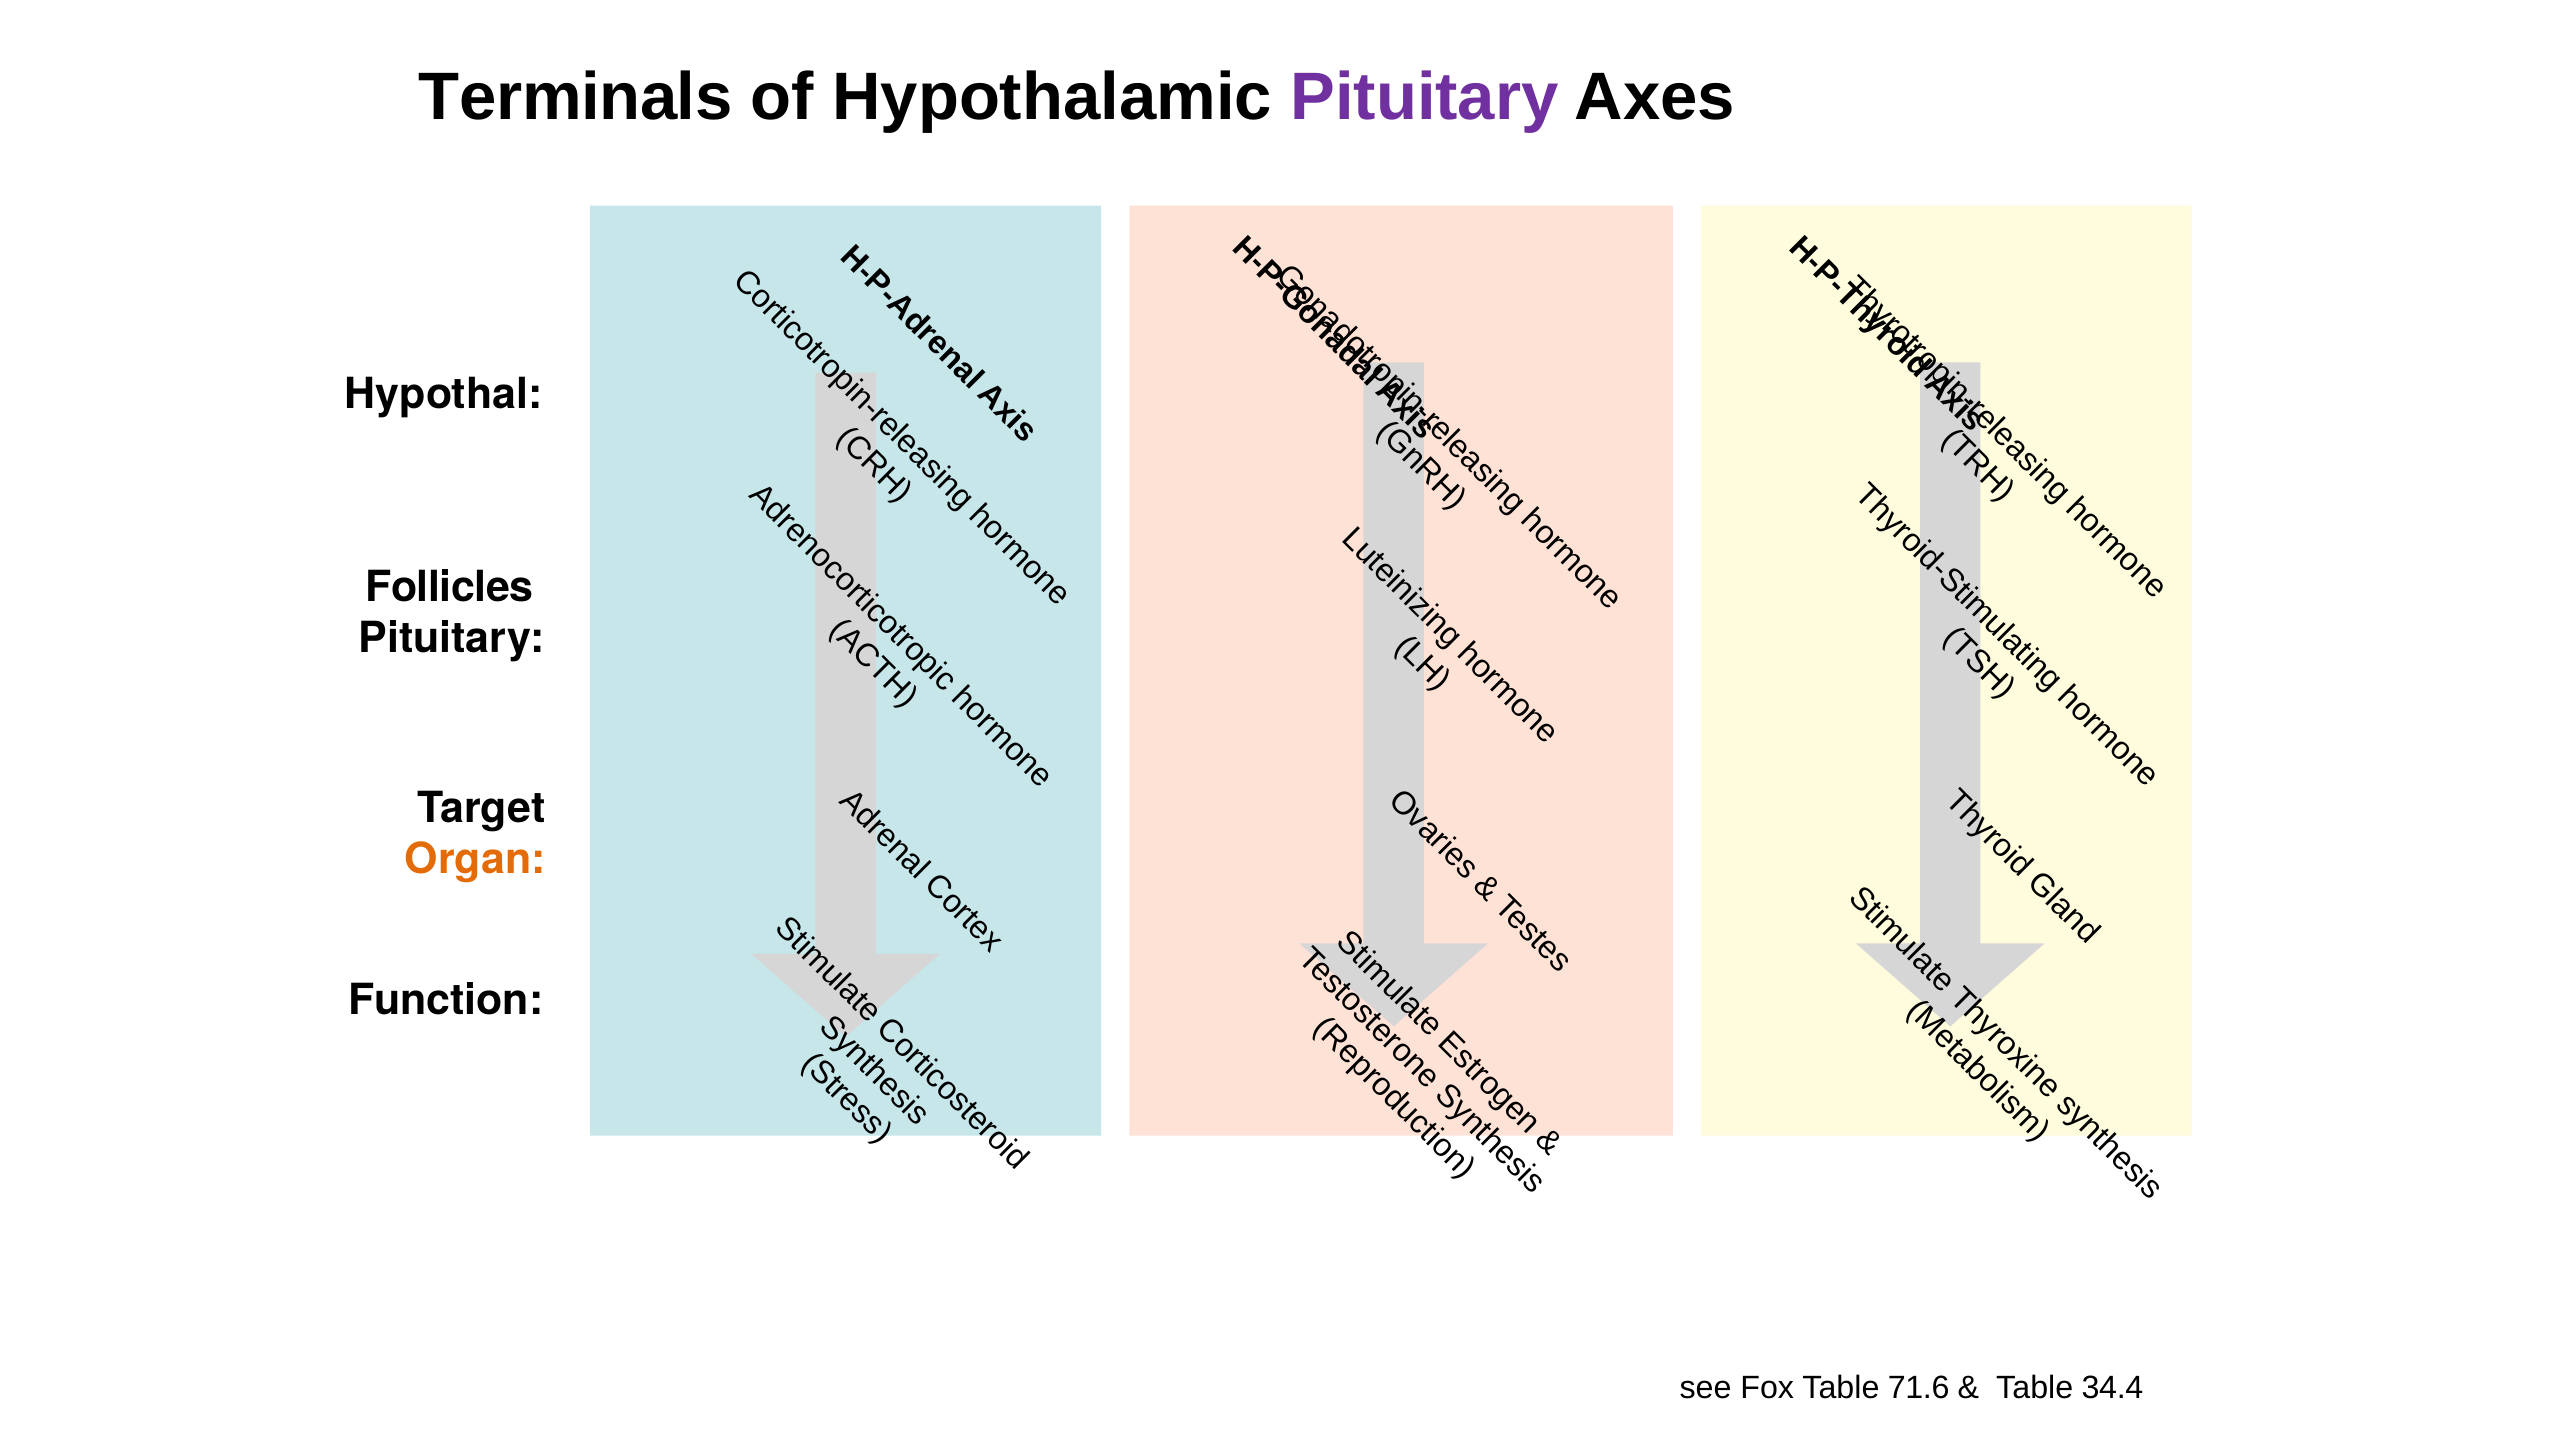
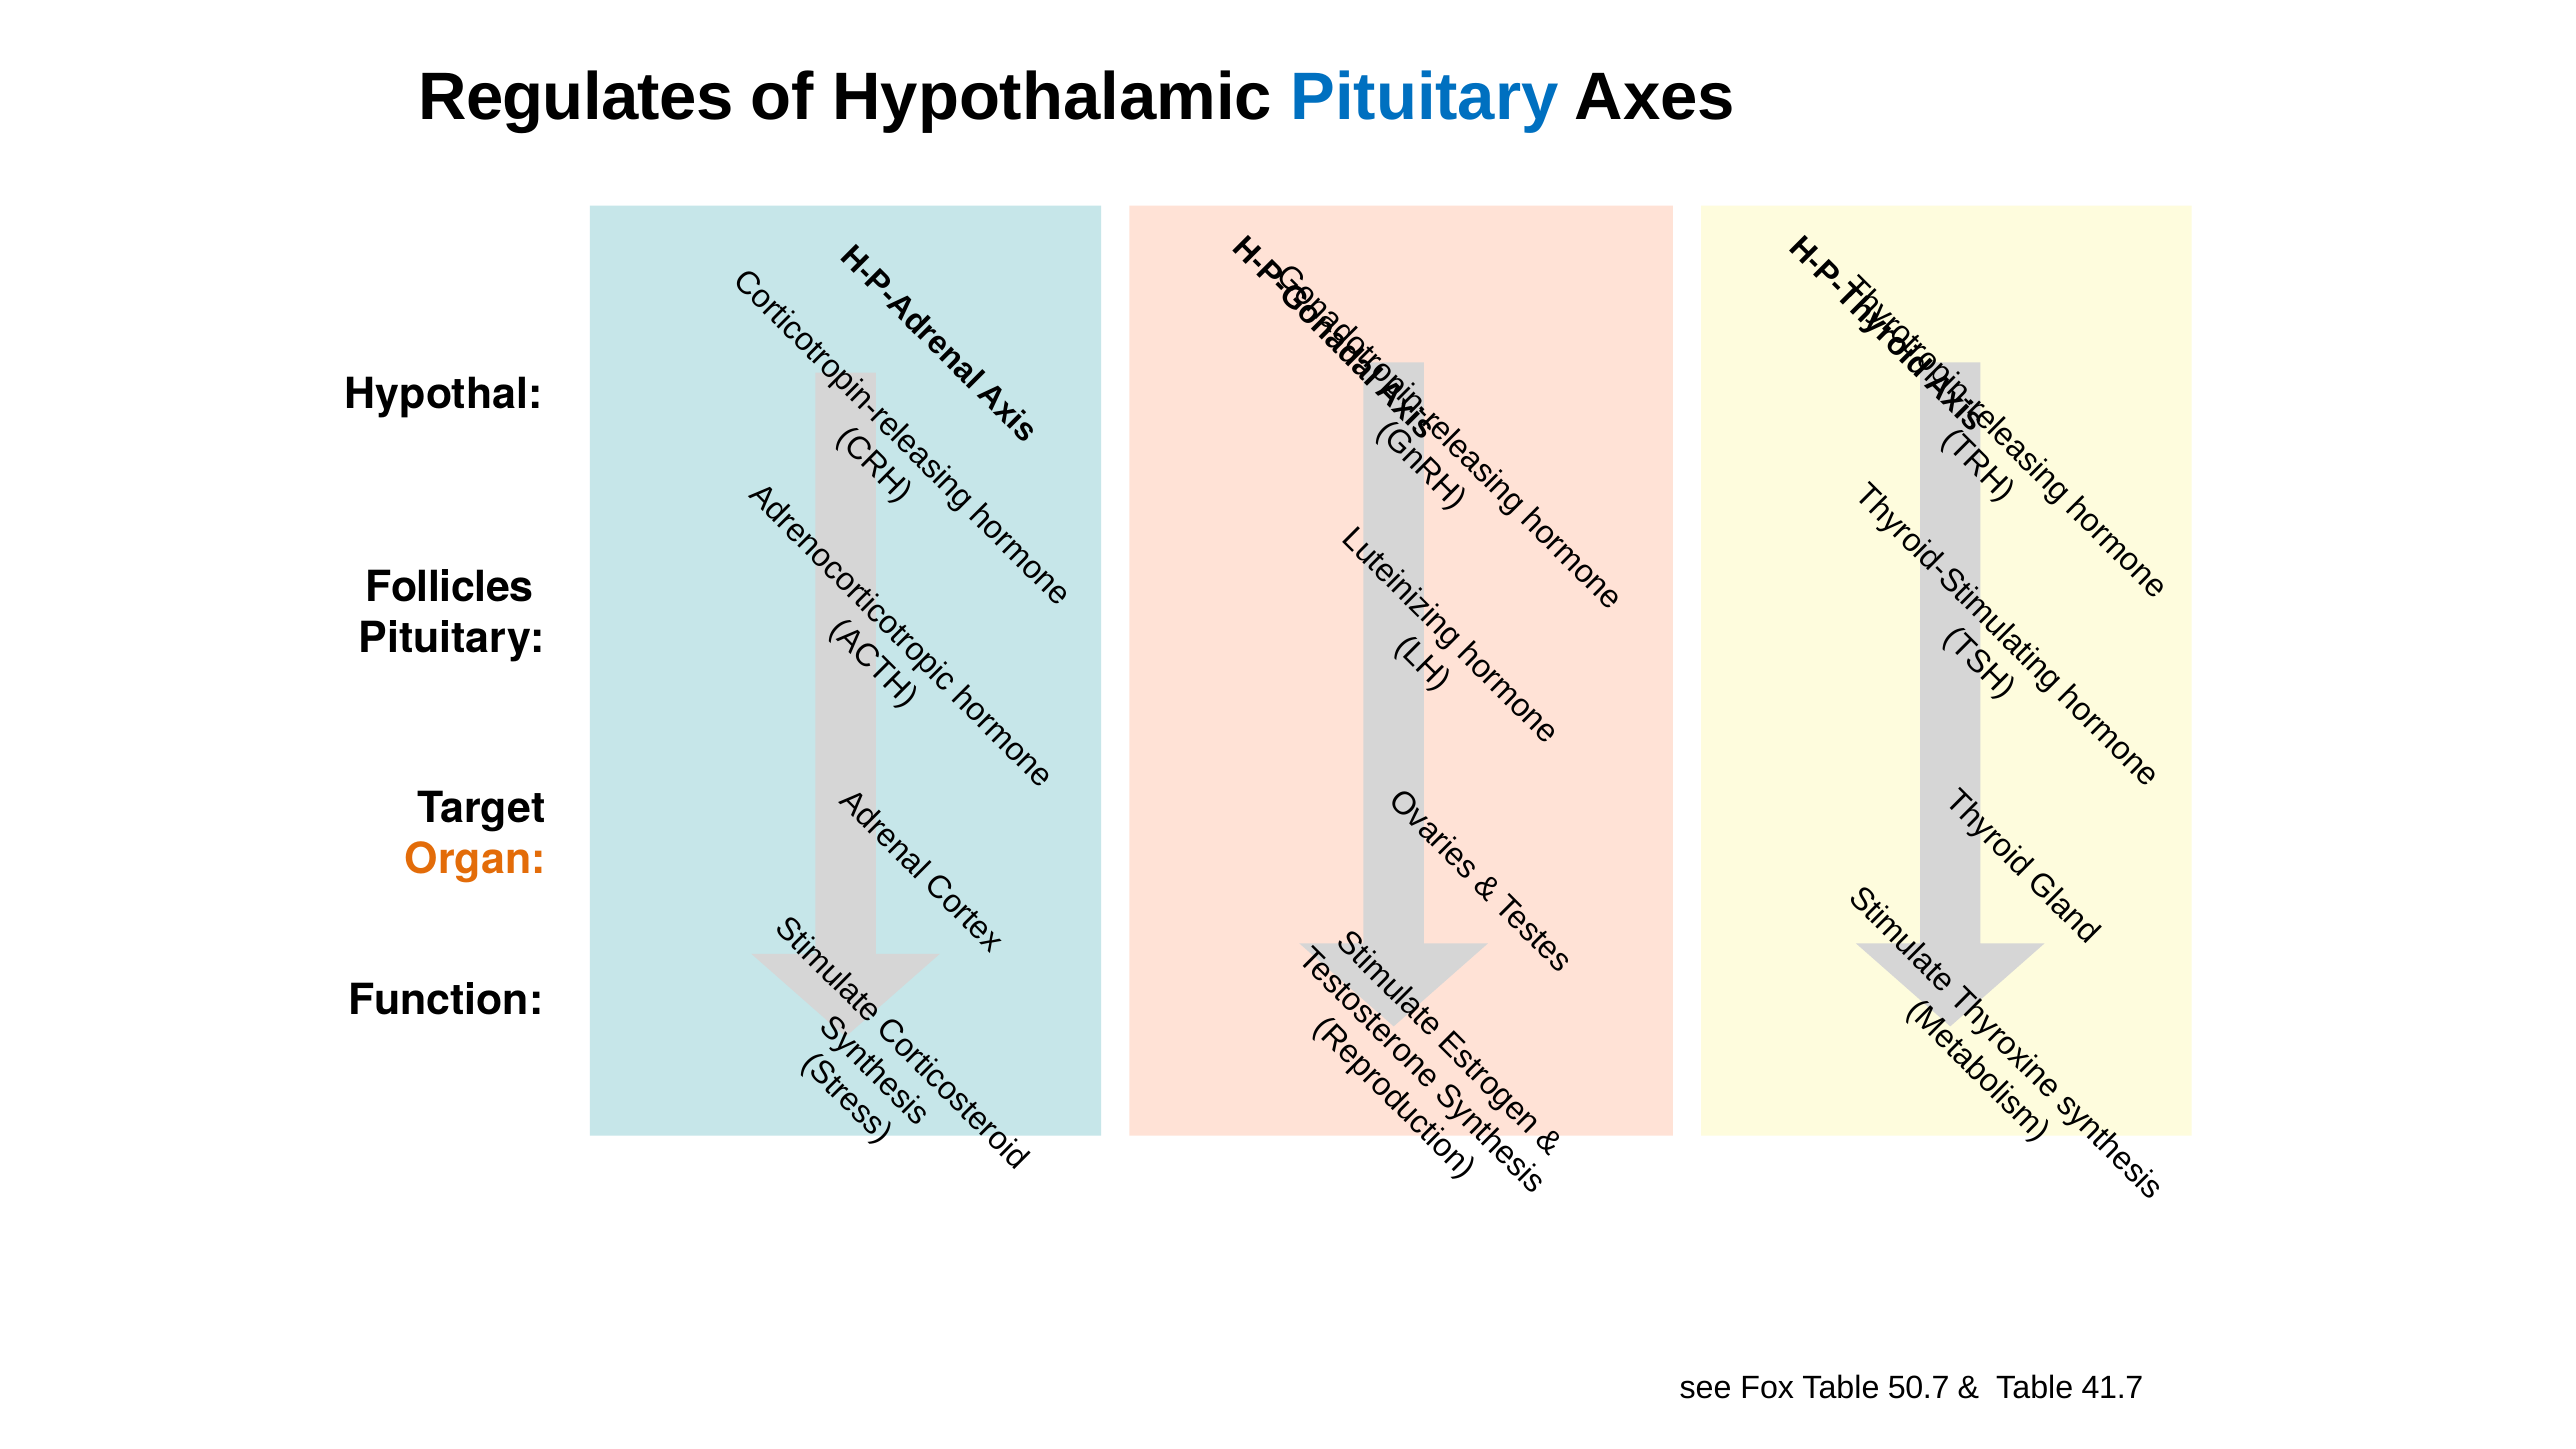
Terminals: Terminals -> Regulates
Pituitary at (1425, 98) colour: purple -> blue
71.6: 71.6 -> 50.7
34.4: 34.4 -> 41.7
